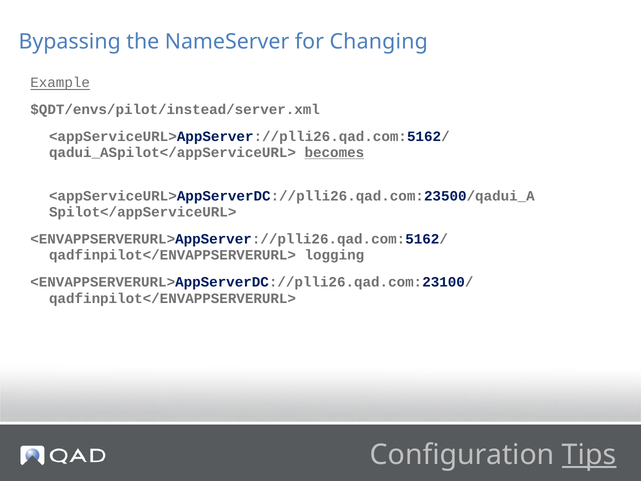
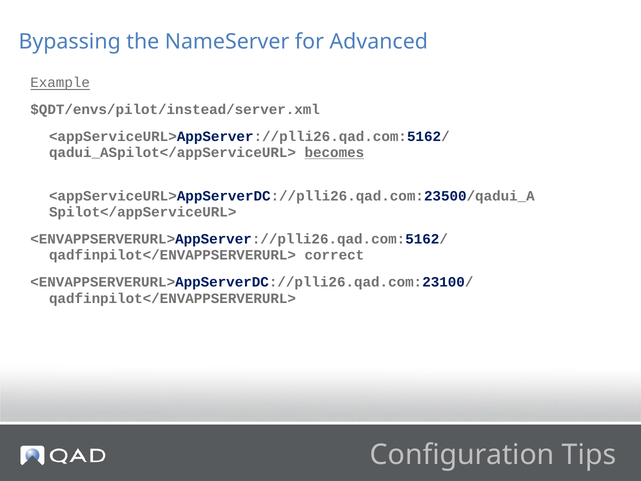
Changing: Changing -> Advanced
logging: logging -> correct
Tips underline: present -> none
